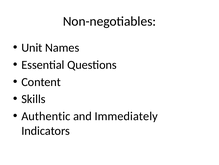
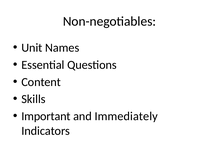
Authentic: Authentic -> Important
